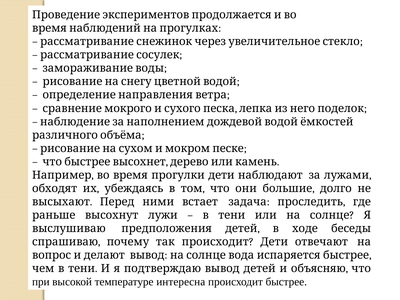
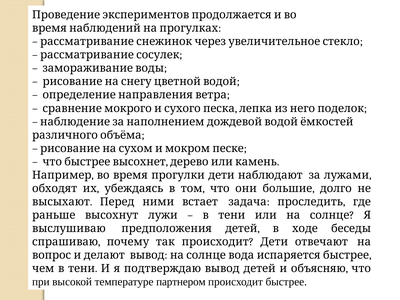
интересна: интересна -> партнером
